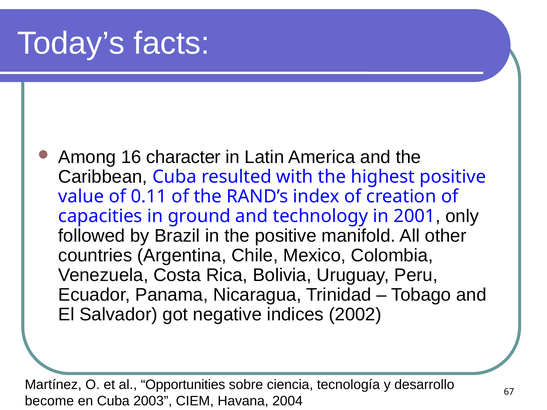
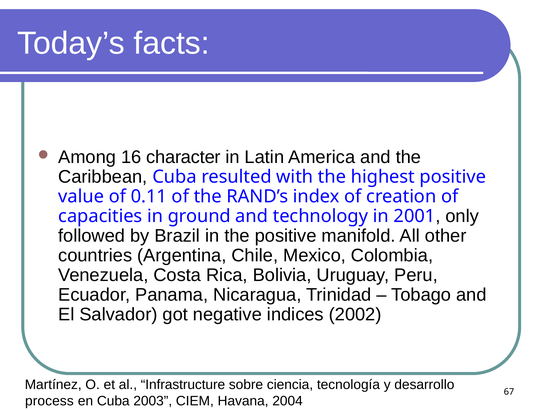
Opportunities: Opportunities -> Infrastructure
become: become -> process
